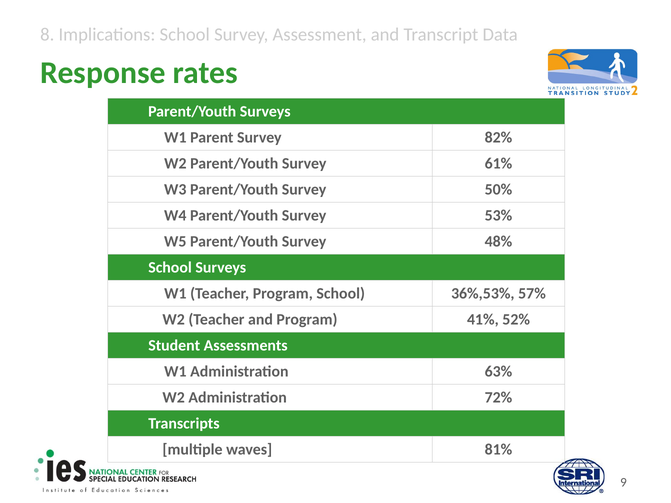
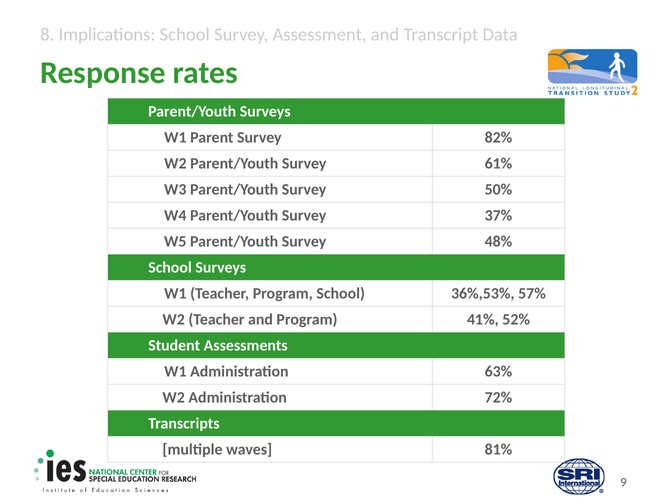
53%: 53% -> 37%
